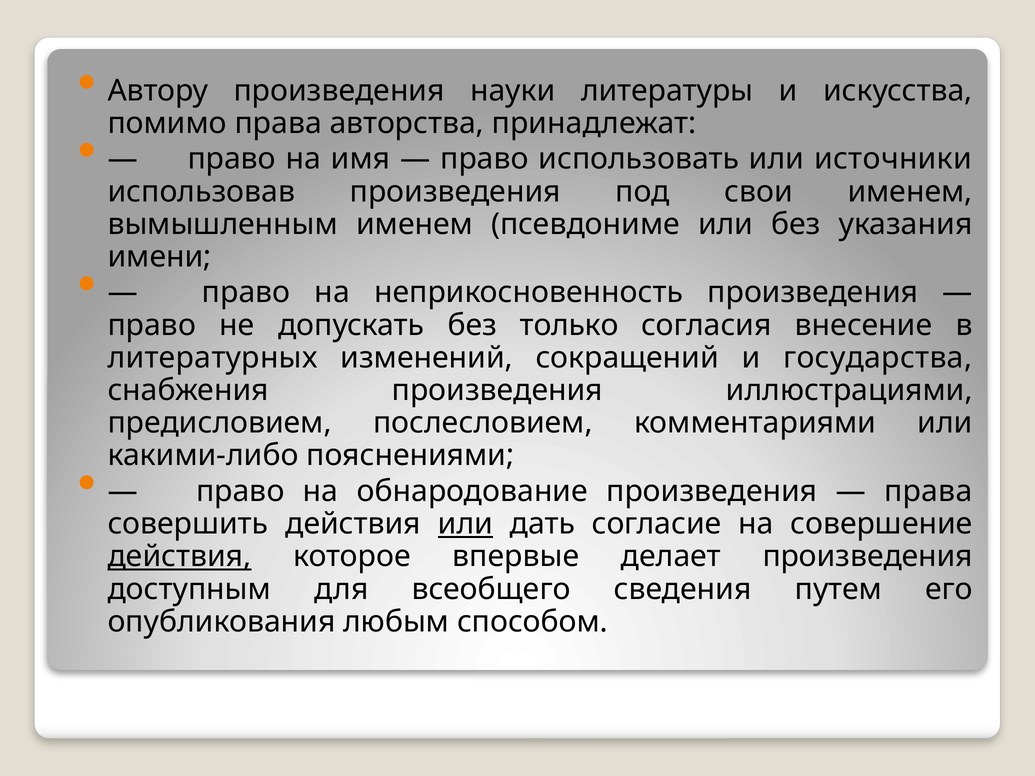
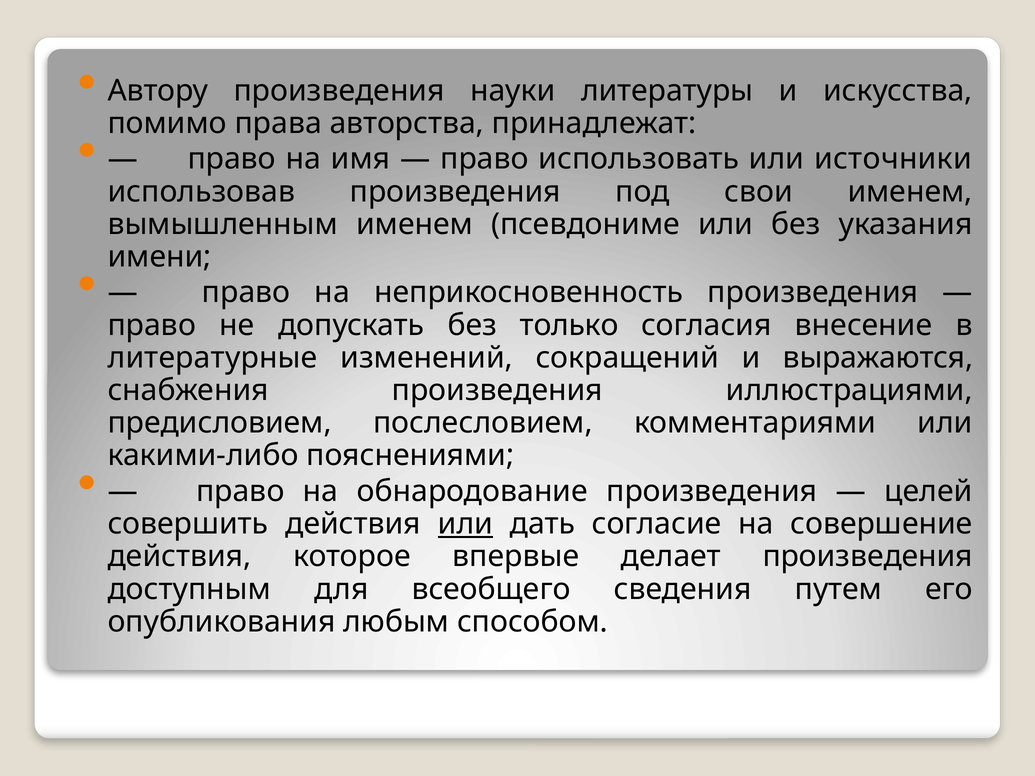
литературных: литературных -> литературные
государства: государства -> выражаются
права at (928, 491): права -> целей
действия at (180, 557) underline: present -> none
